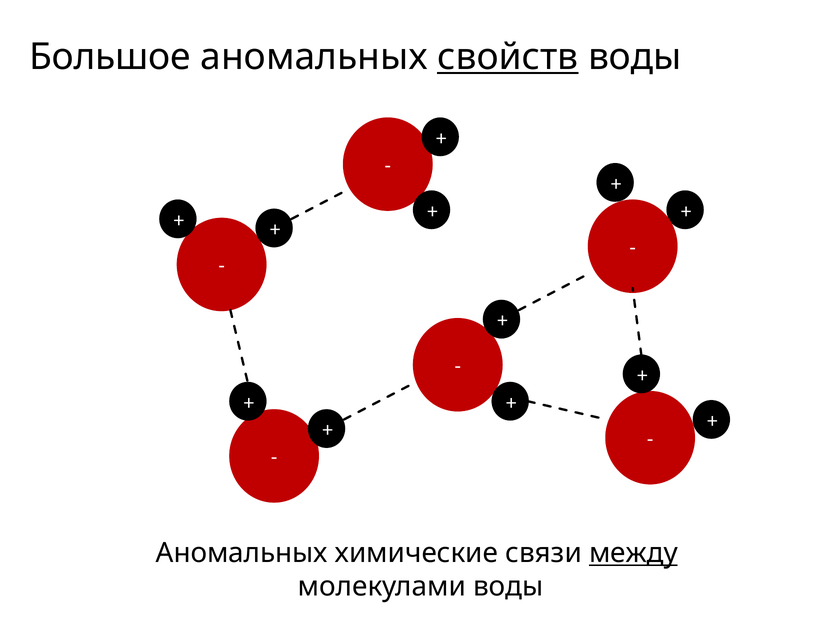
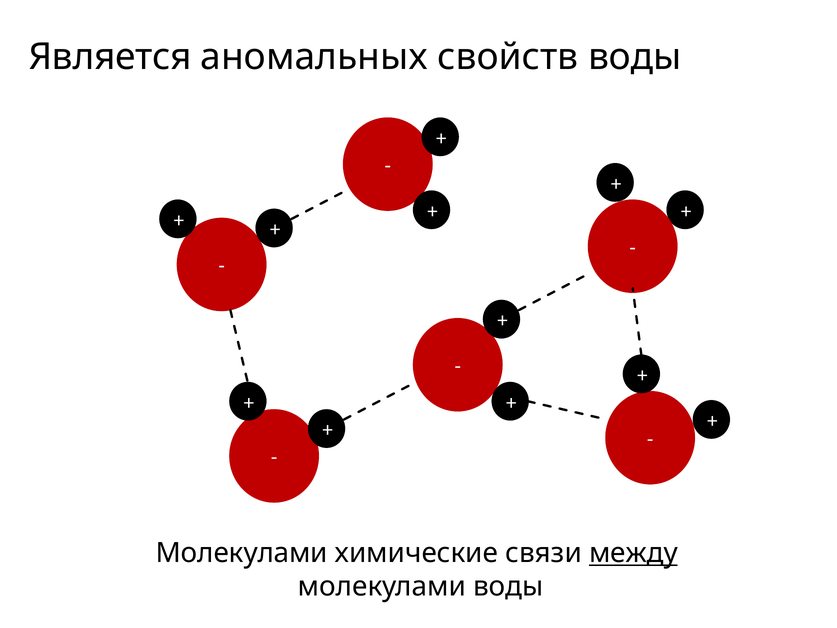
Большое: Большое -> Является
свойств underline: present -> none
Аномальных at (242, 553): Аномальных -> Молекулами
